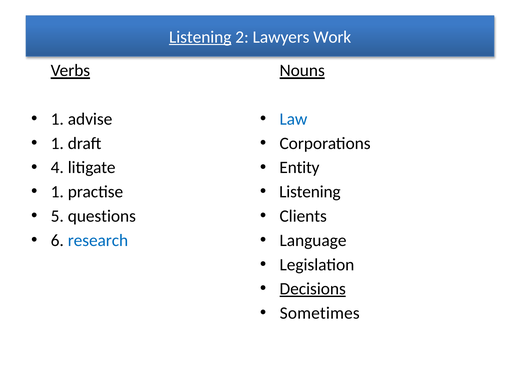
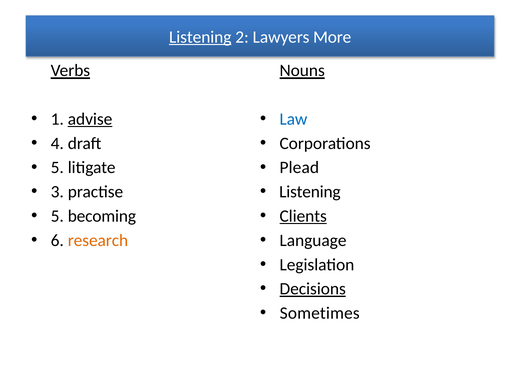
Work: Work -> More
advise underline: none -> present
1 at (57, 143): 1 -> 4
4 at (57, 168): 4 -> 5
Entity: Entity -> Plead
1 at (57, 192): 1 -> 3
questions: questions -> becoming
Clients underline: none -> present
research colour: blue -> orange
